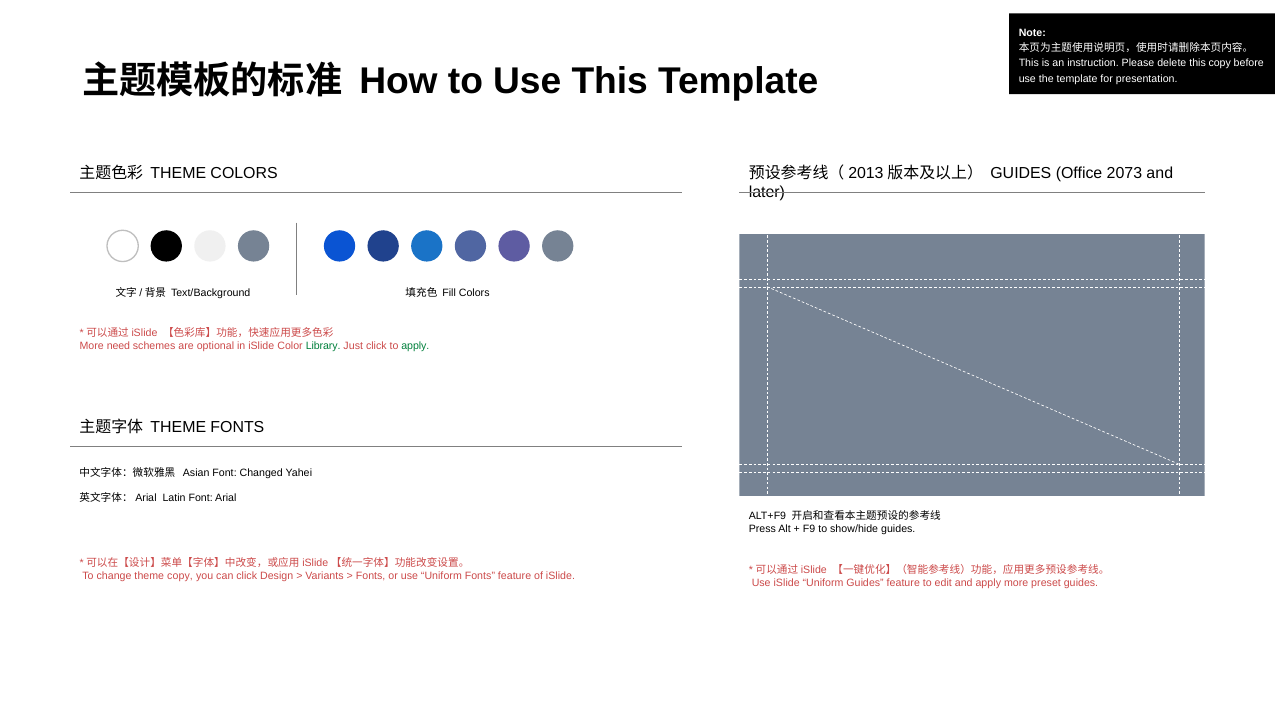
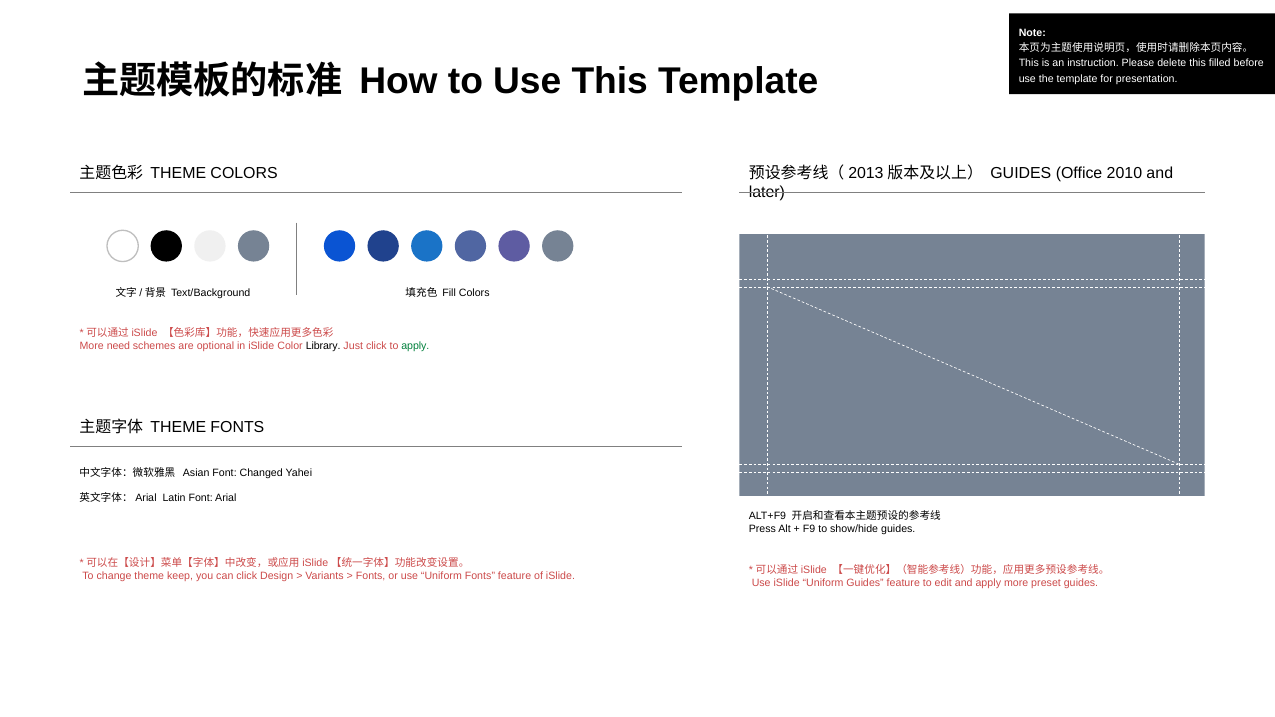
this copy: copy -> filled
2073: 2073 -> 2010
Library colour: green -> black
theme copy: copy -> keep
